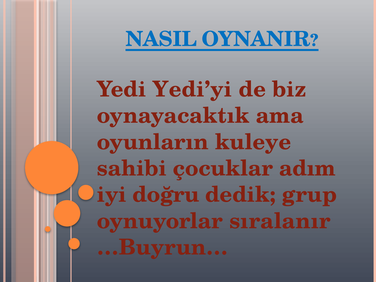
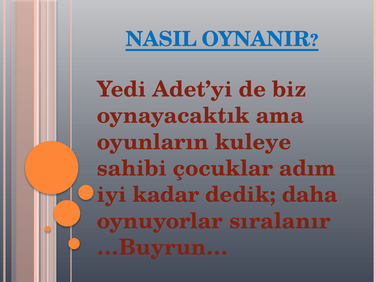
Yedi’yi: Yedi’yi -> Adet’yi
doğru: doğru -> kadar
grup: grup -> daha
